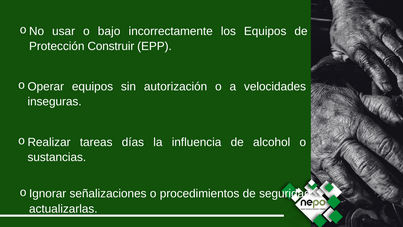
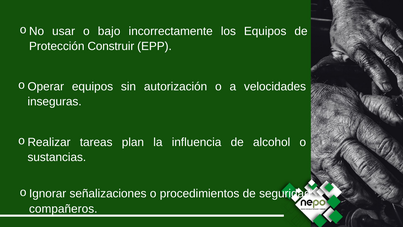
días: días -> plan
actualizarlas: actualizarlas -> compañeros
